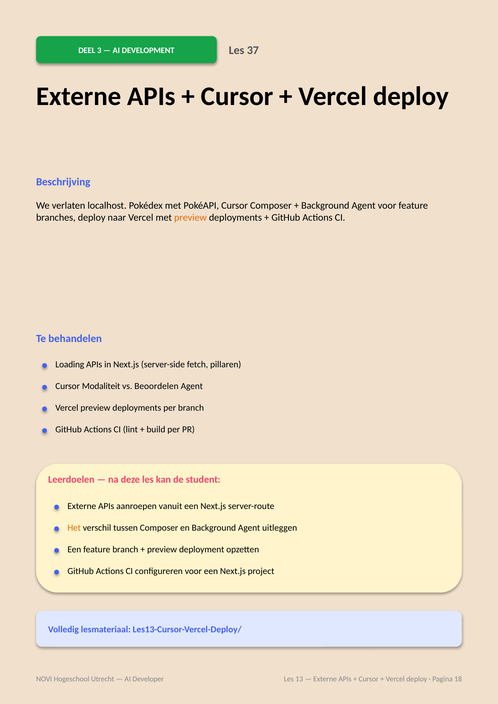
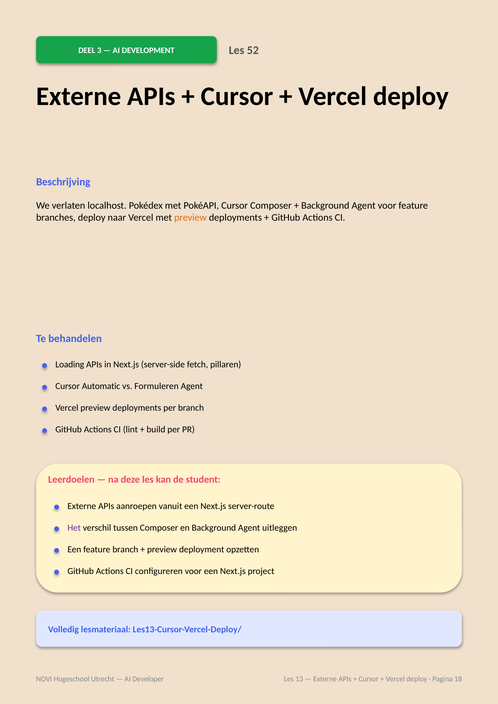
37: 37 -> 52
Modaliteit: Modaliteit -> Automatic
Beoordelen: Beoordelen -> Formuleren
Het colour: orange -> purple
